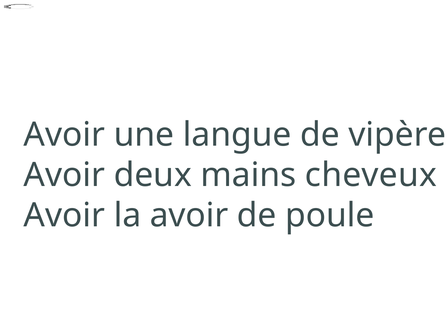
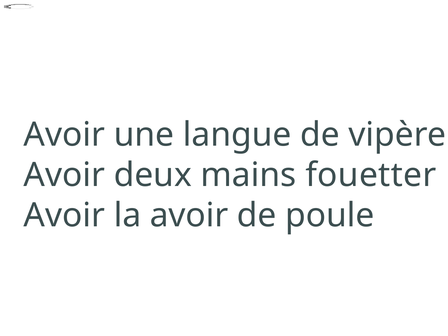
cheveux: cheveux -> fouetter
